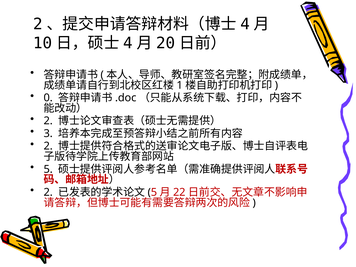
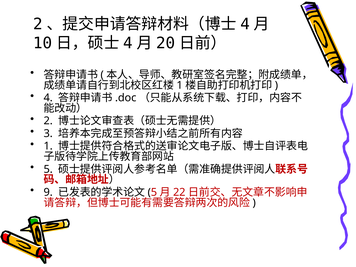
0: 0 -> 4
2 at (48, 146): 2 -> 1
2 at (48, 192): 2 -> 9
